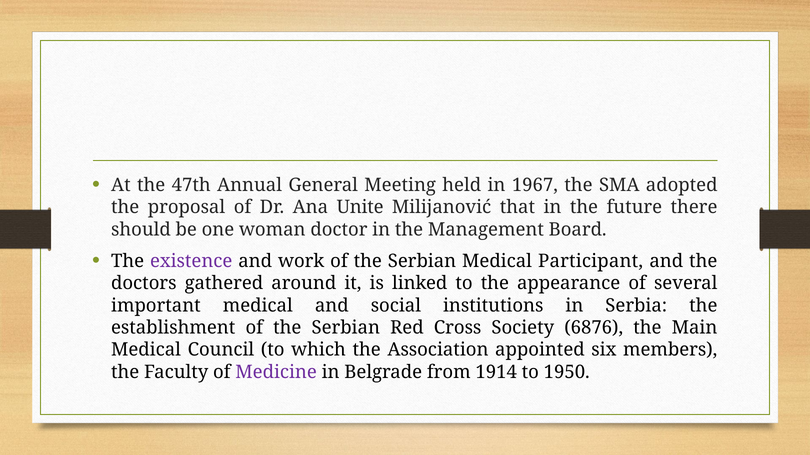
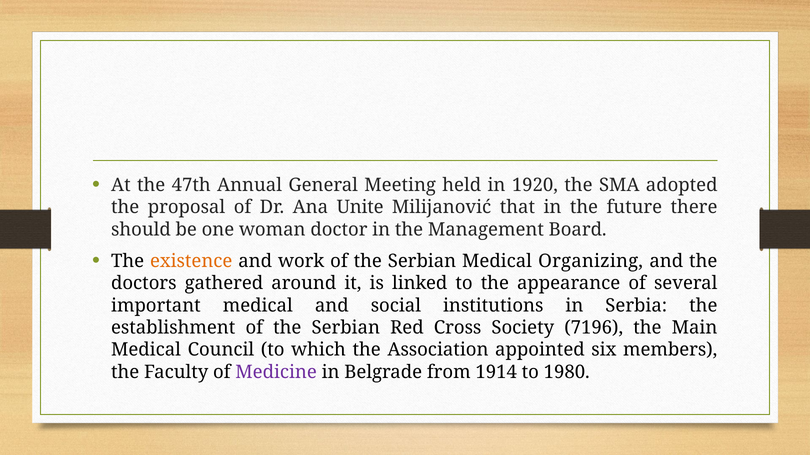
1967: 1967 -> 1920
existence colour: purple -> orange
Participant: Participant -> Organizing
6876: 6876 -> 7196
1950: 1950 -> 1980
